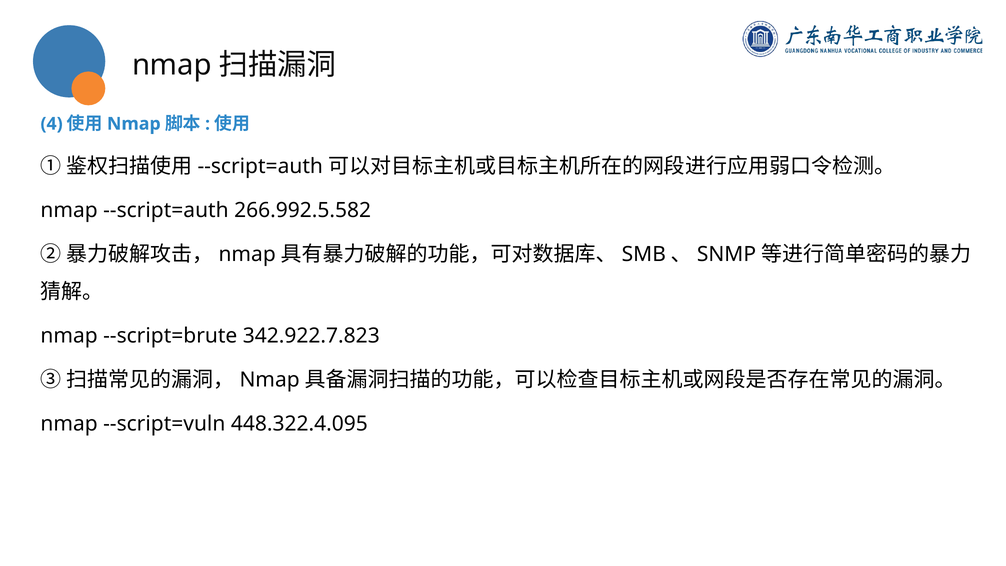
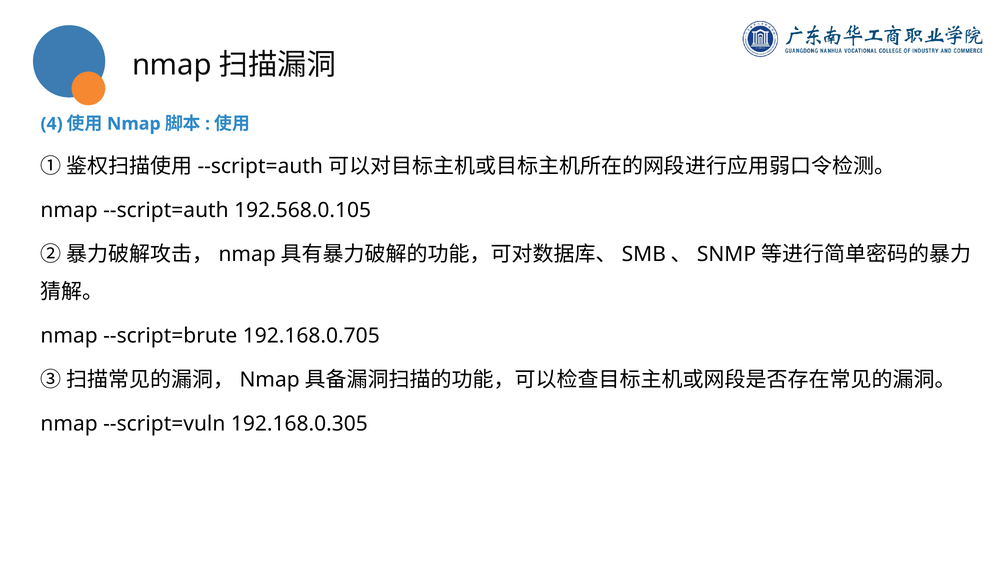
266.992.5.582: 266.992.5.582 -> 192.568.0.105
342.922.7.823: 342.922.7.823 -> 192.168.0.705
448.322.4.095: 448.322.4.095 -> 192.168.0.305
